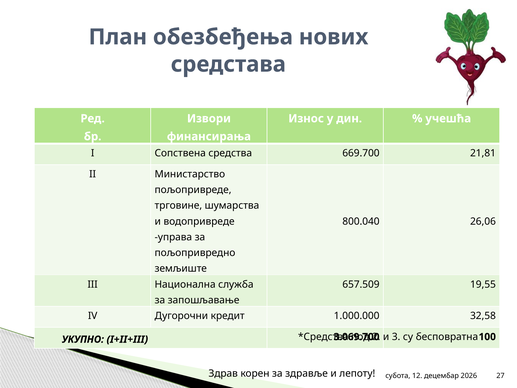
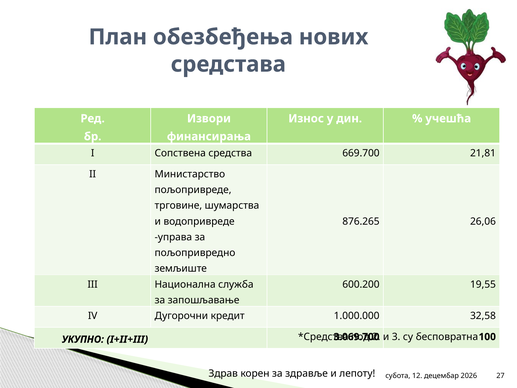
800.040: 800.040 -> 876.265
657.509: 657.509 -> 600.200
